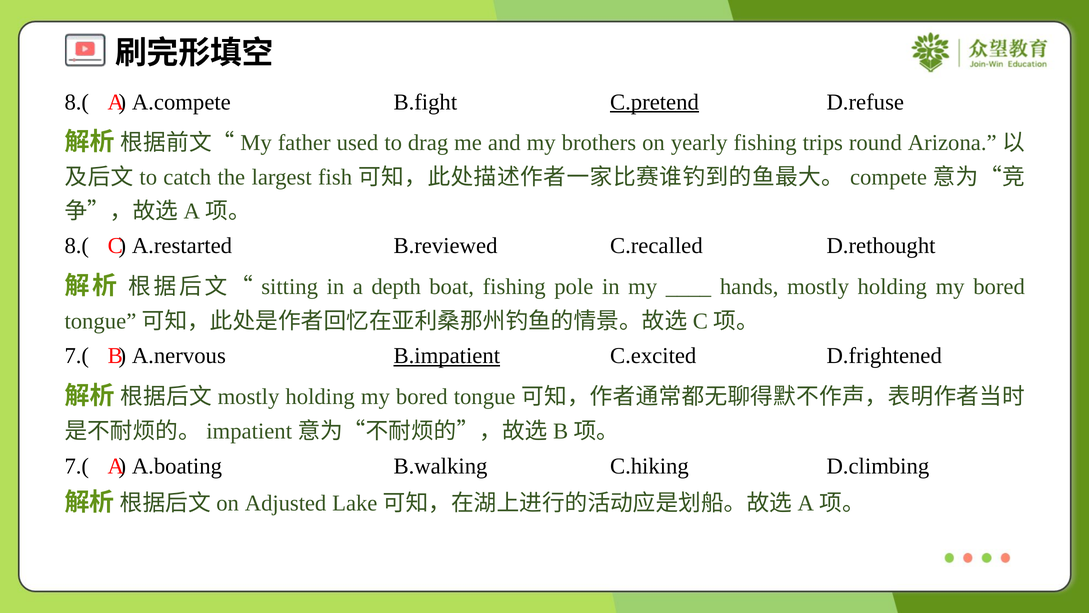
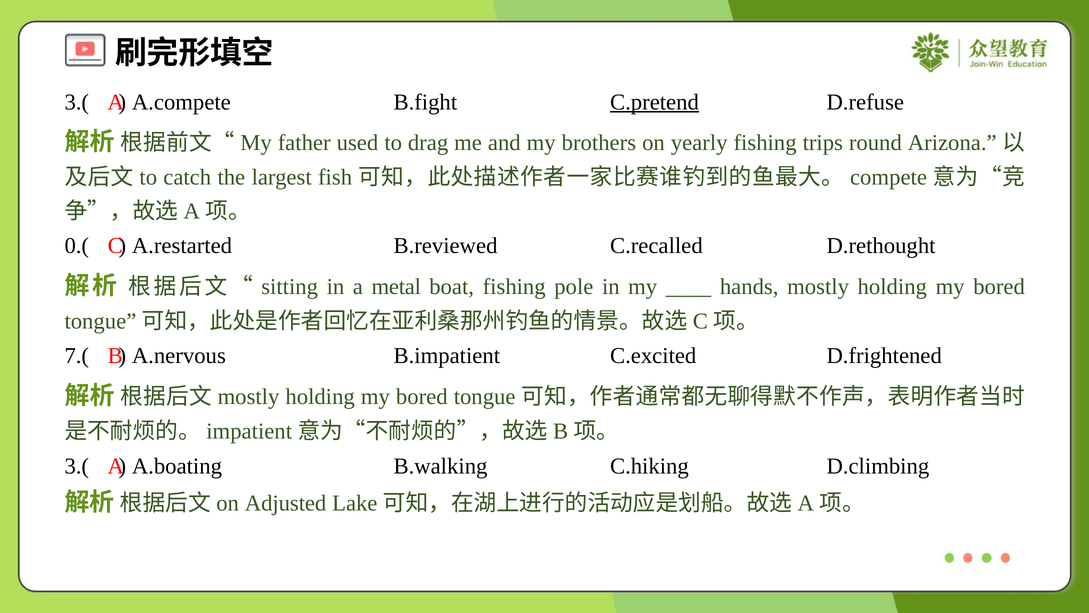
8.( at (77, 102): 8.( -> 3.(
8.( at (77, 246): 8.( -> 0.(
depth: depth -> metal
B.impatient underline: present -> none
7.( at (77, 466): 7.( -> 3.(
